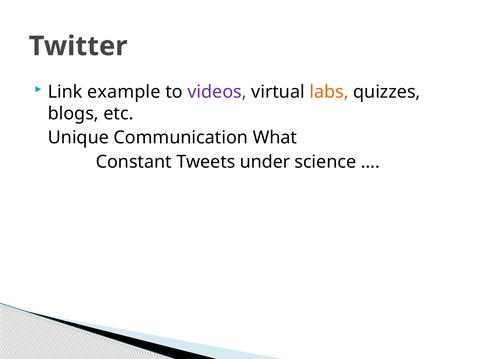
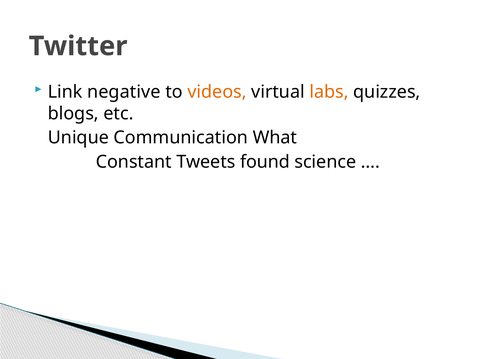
example: example -> negative
videos colour: purple -> orange
under: under -> found
